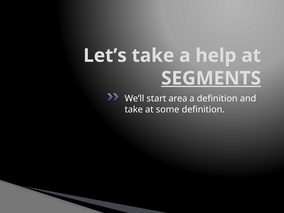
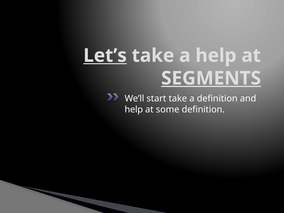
Let’s underline: none -> present
start area: area -> take
take at (134, 109): take -> help
